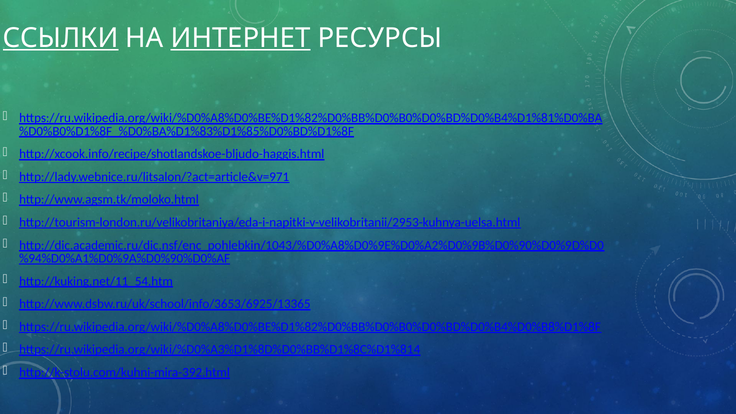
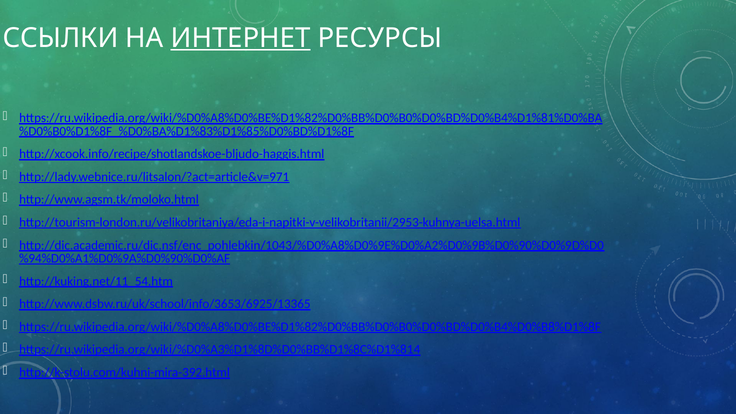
ССЫЛКИ underline: present -> none
